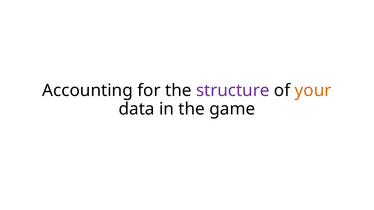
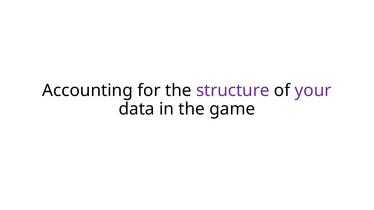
your colour: orange -> purple
